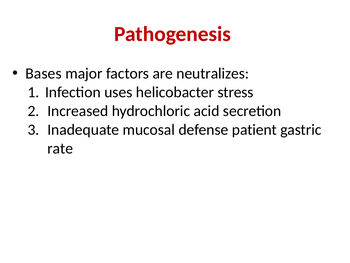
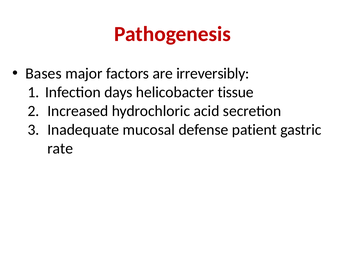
neutralizes: neutralizes -> irreversibly
uses: uses -> days
stress: stress -> tissue
